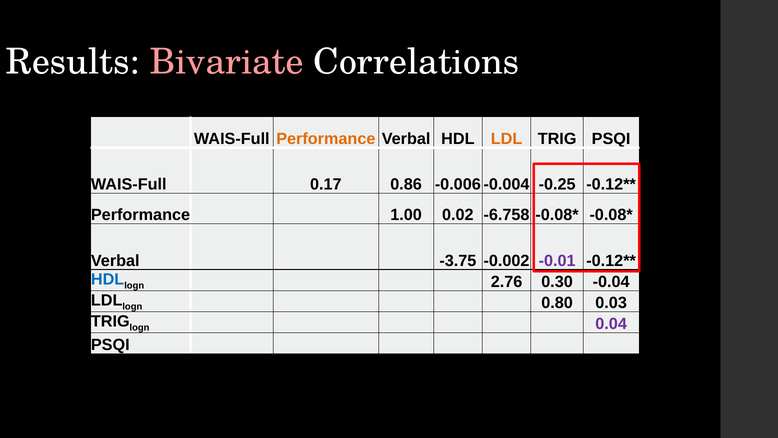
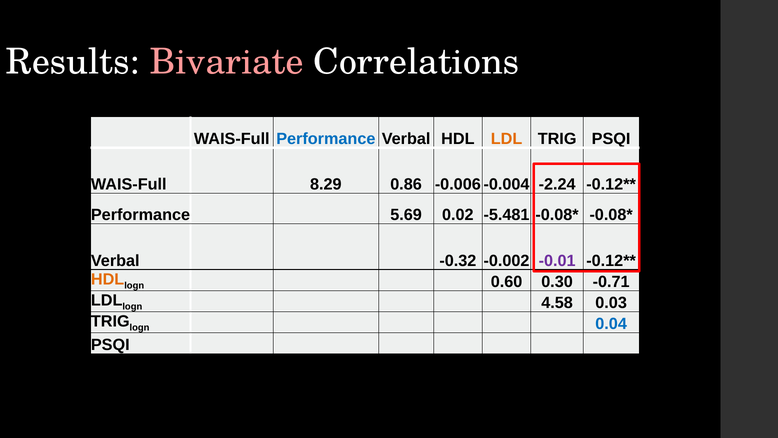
Performance at (326, 139) colour: orange -> blue
0.17: 0.17 -> 8.29
-0.25: -0.25 -> -2.24
1.00: 1.00 -> 5.69
-6.758: -6.758 -> -5.481
-3.75: -3.75 -> -0.32
HDL at (108, 279) colour: blue -> orange
2.76: 2.76 -> 0.60
-0.04: -0.04 -> -0.71
0.80: 0.80 -> 4.58
0.04 colour: purple -> blue
